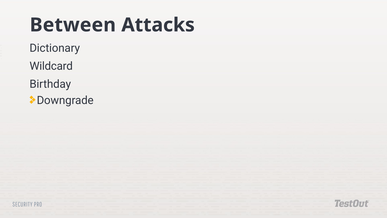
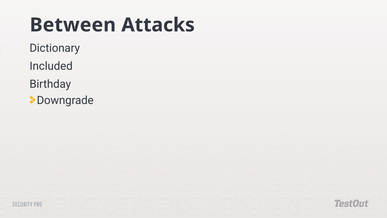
Wildcard: Wildcard -> Included
